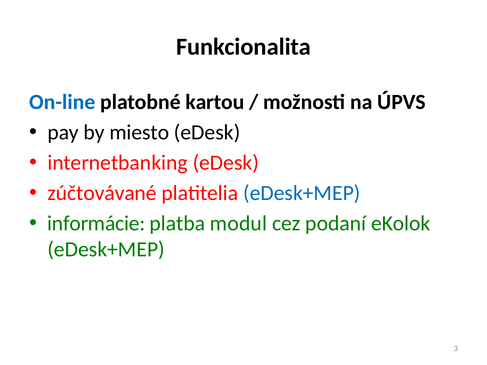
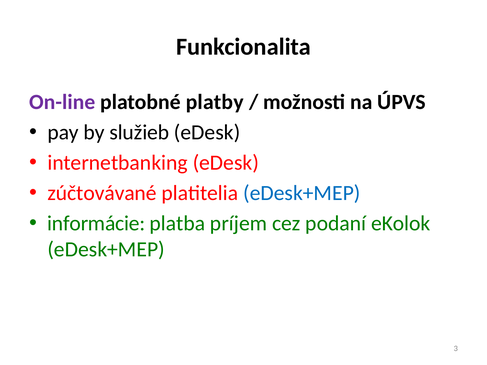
On-line colour: blue -> purple
kartou: kartou -> platby
miesto: miesto -> služieb
modul: modul -> príjem
